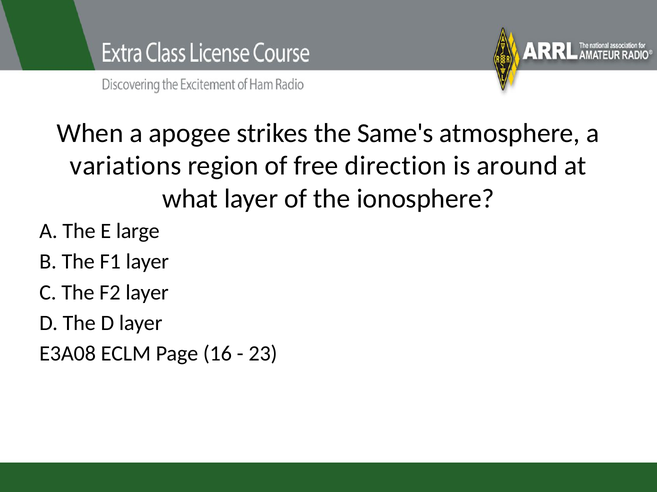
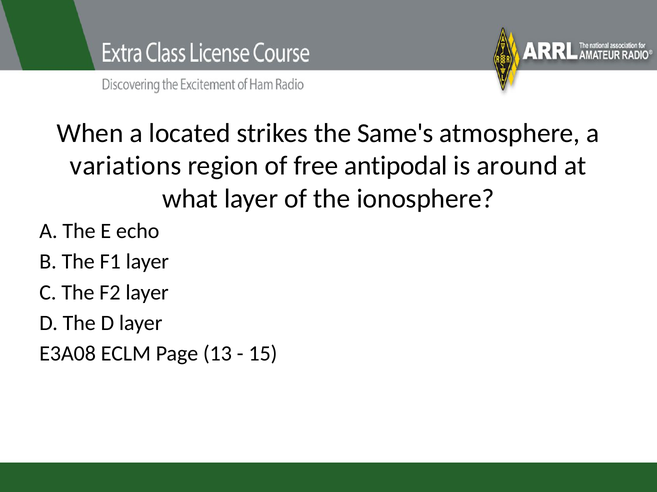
apogee: apogee -> located
direction: direction -> antipodal
large: large -> echo
16: 16 -> 13
23: 23 -> 15
